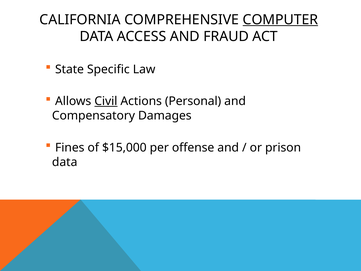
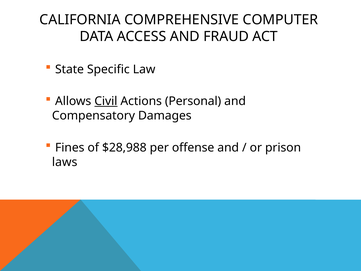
COMPUTER underline: present -> none
$15,000: $15,000 -> $28,988
data at (65, 162): data -> laws
